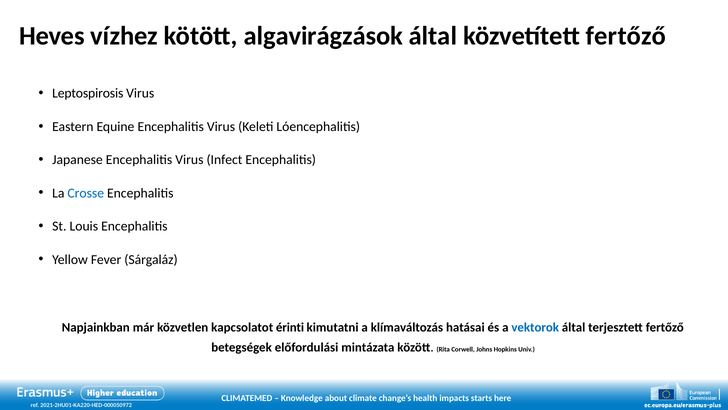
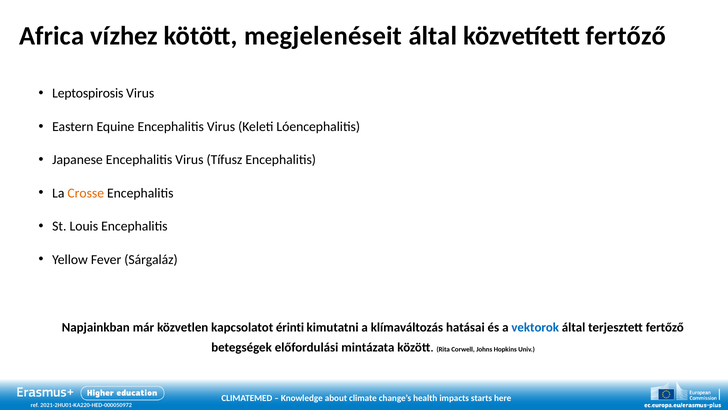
Heves: Heves -> Africa
algavirágzások: algavirágzások -> megjelenéseit
Infect: Infect -> Tífusz
Crosse colour: blue -> orange
